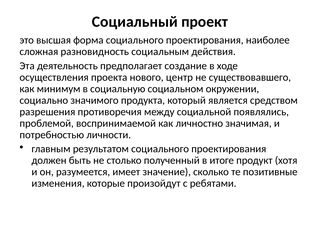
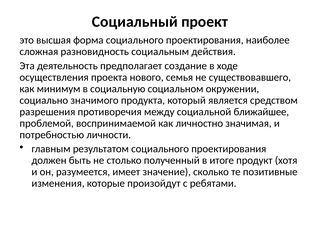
центр: центр -> семья
появлялись: появлялись -> ближайшее
